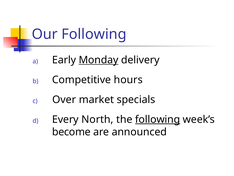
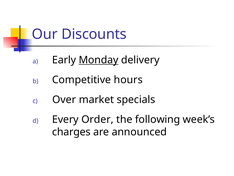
Our Following: Following -> Discounts
North: North -> Order
following at (158, 119) underline: present -> none
become: become -> charges
